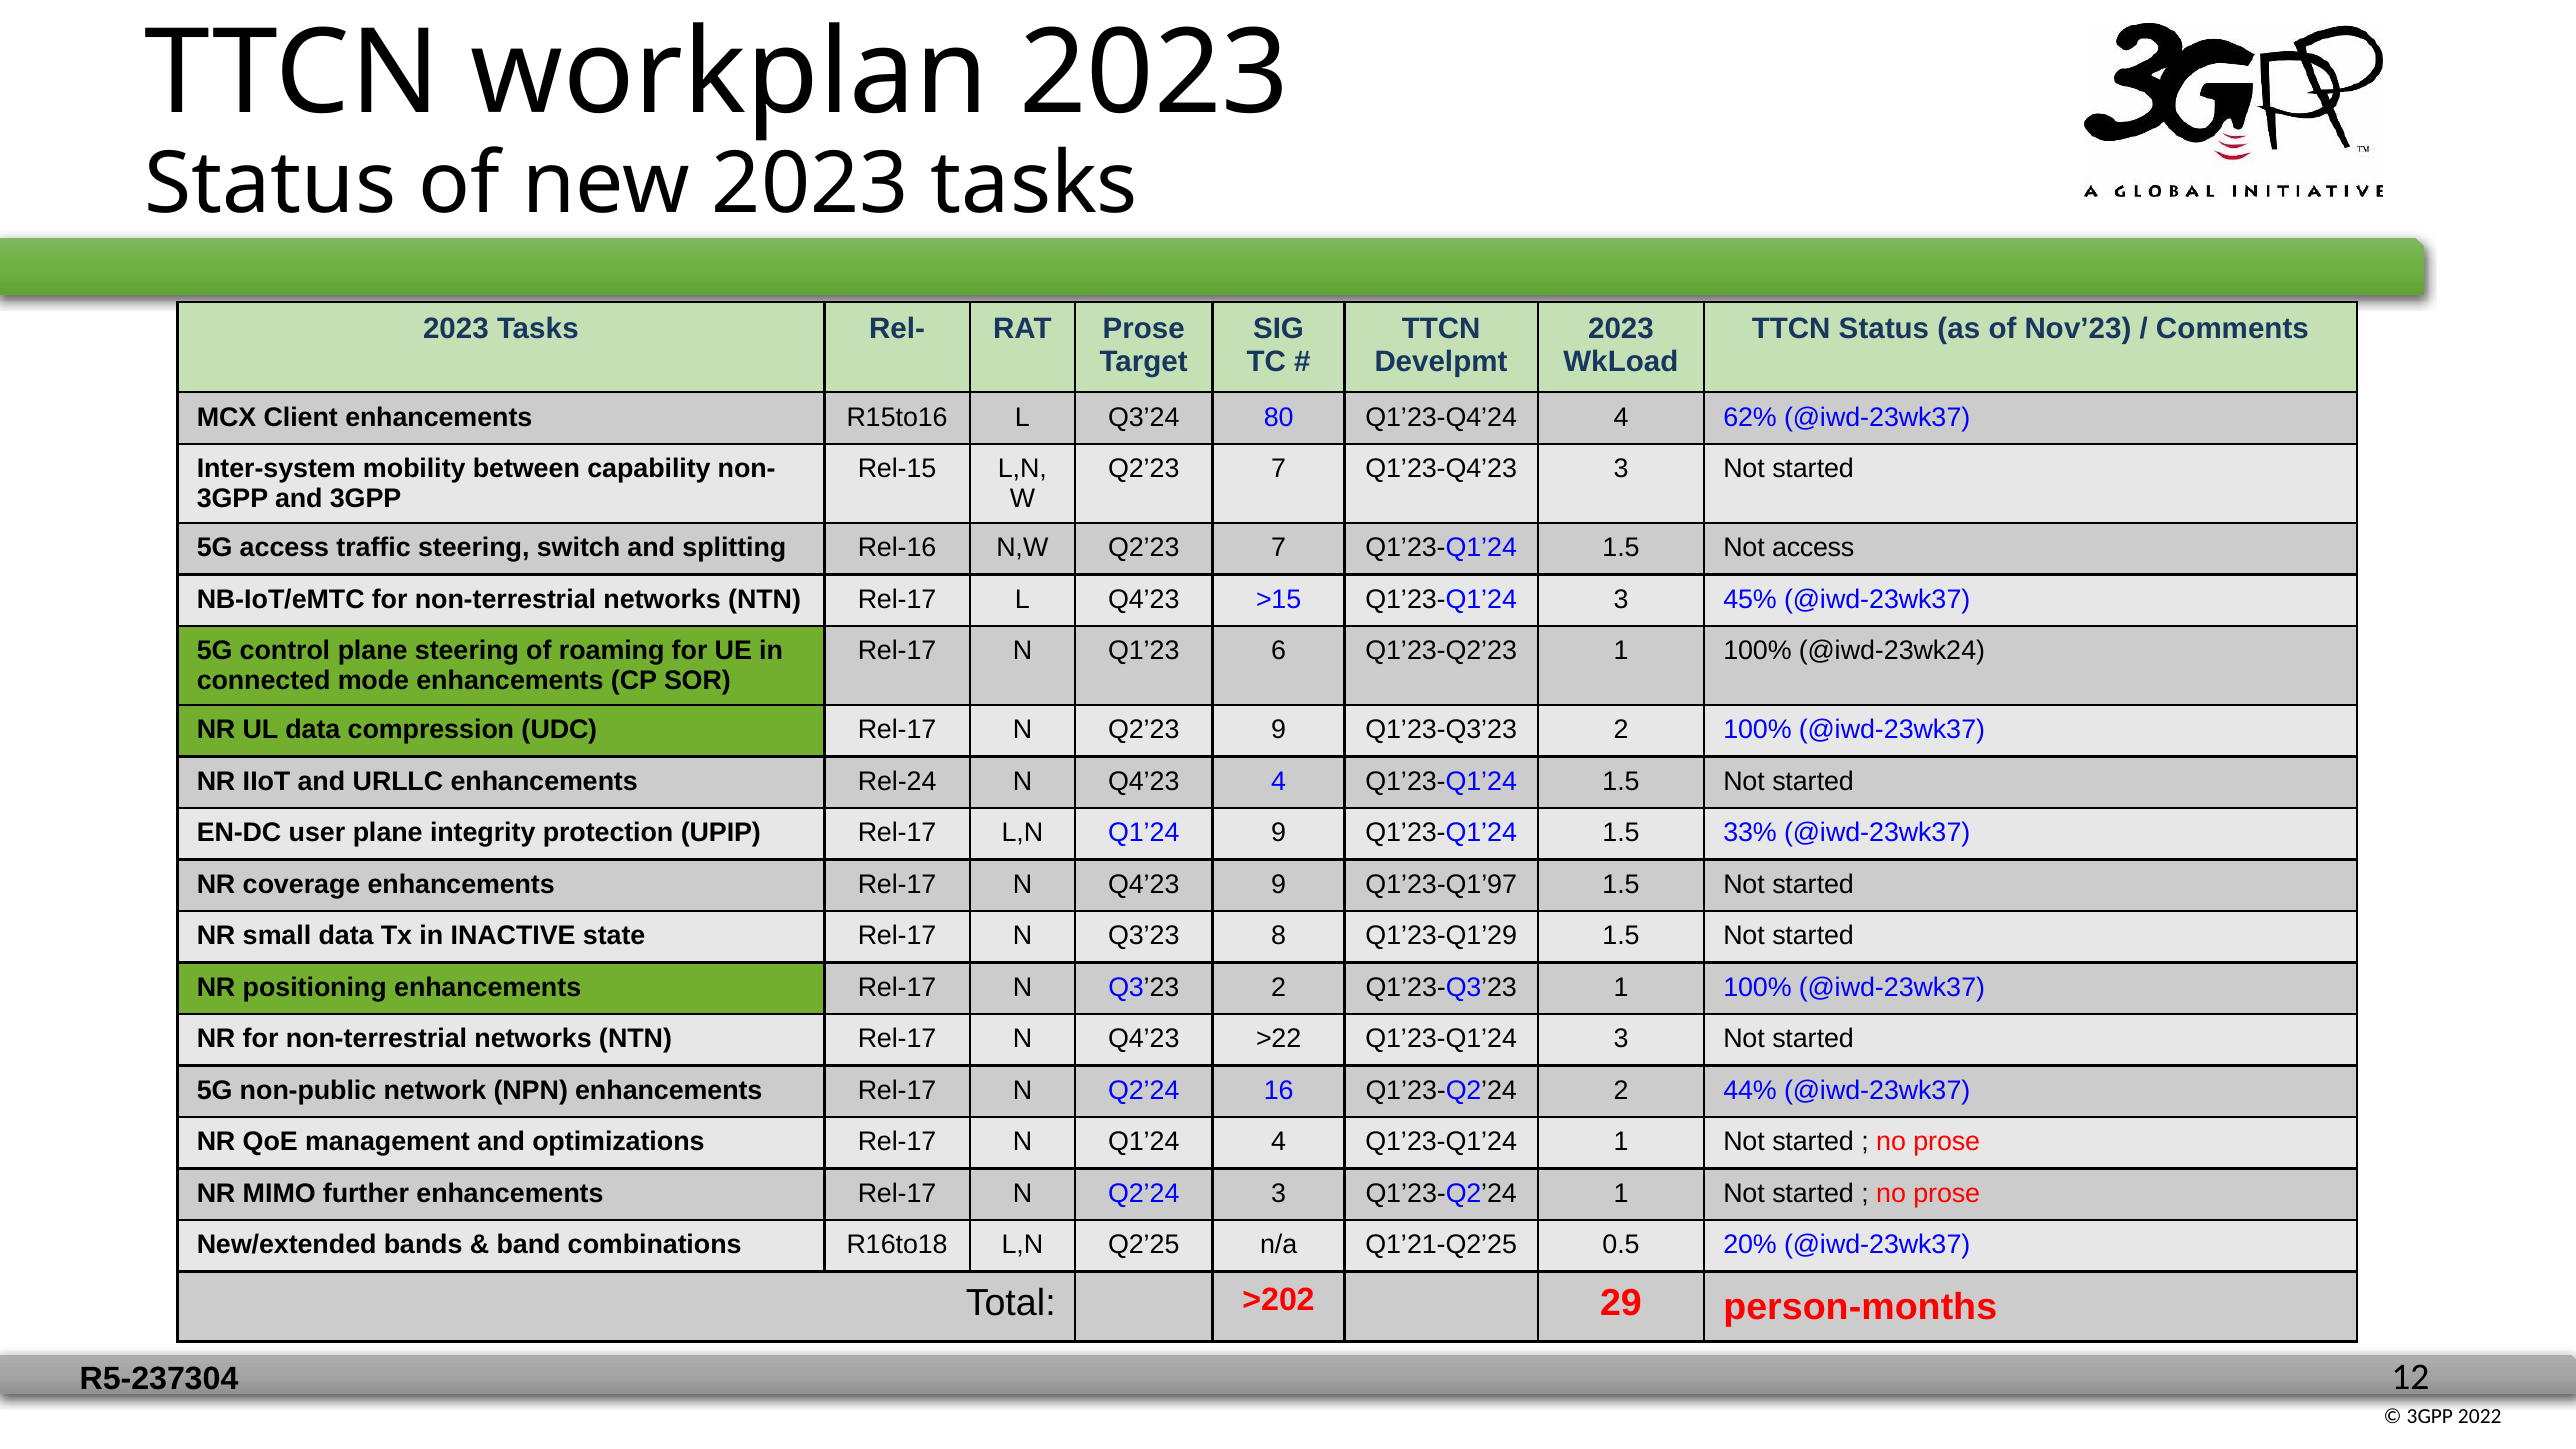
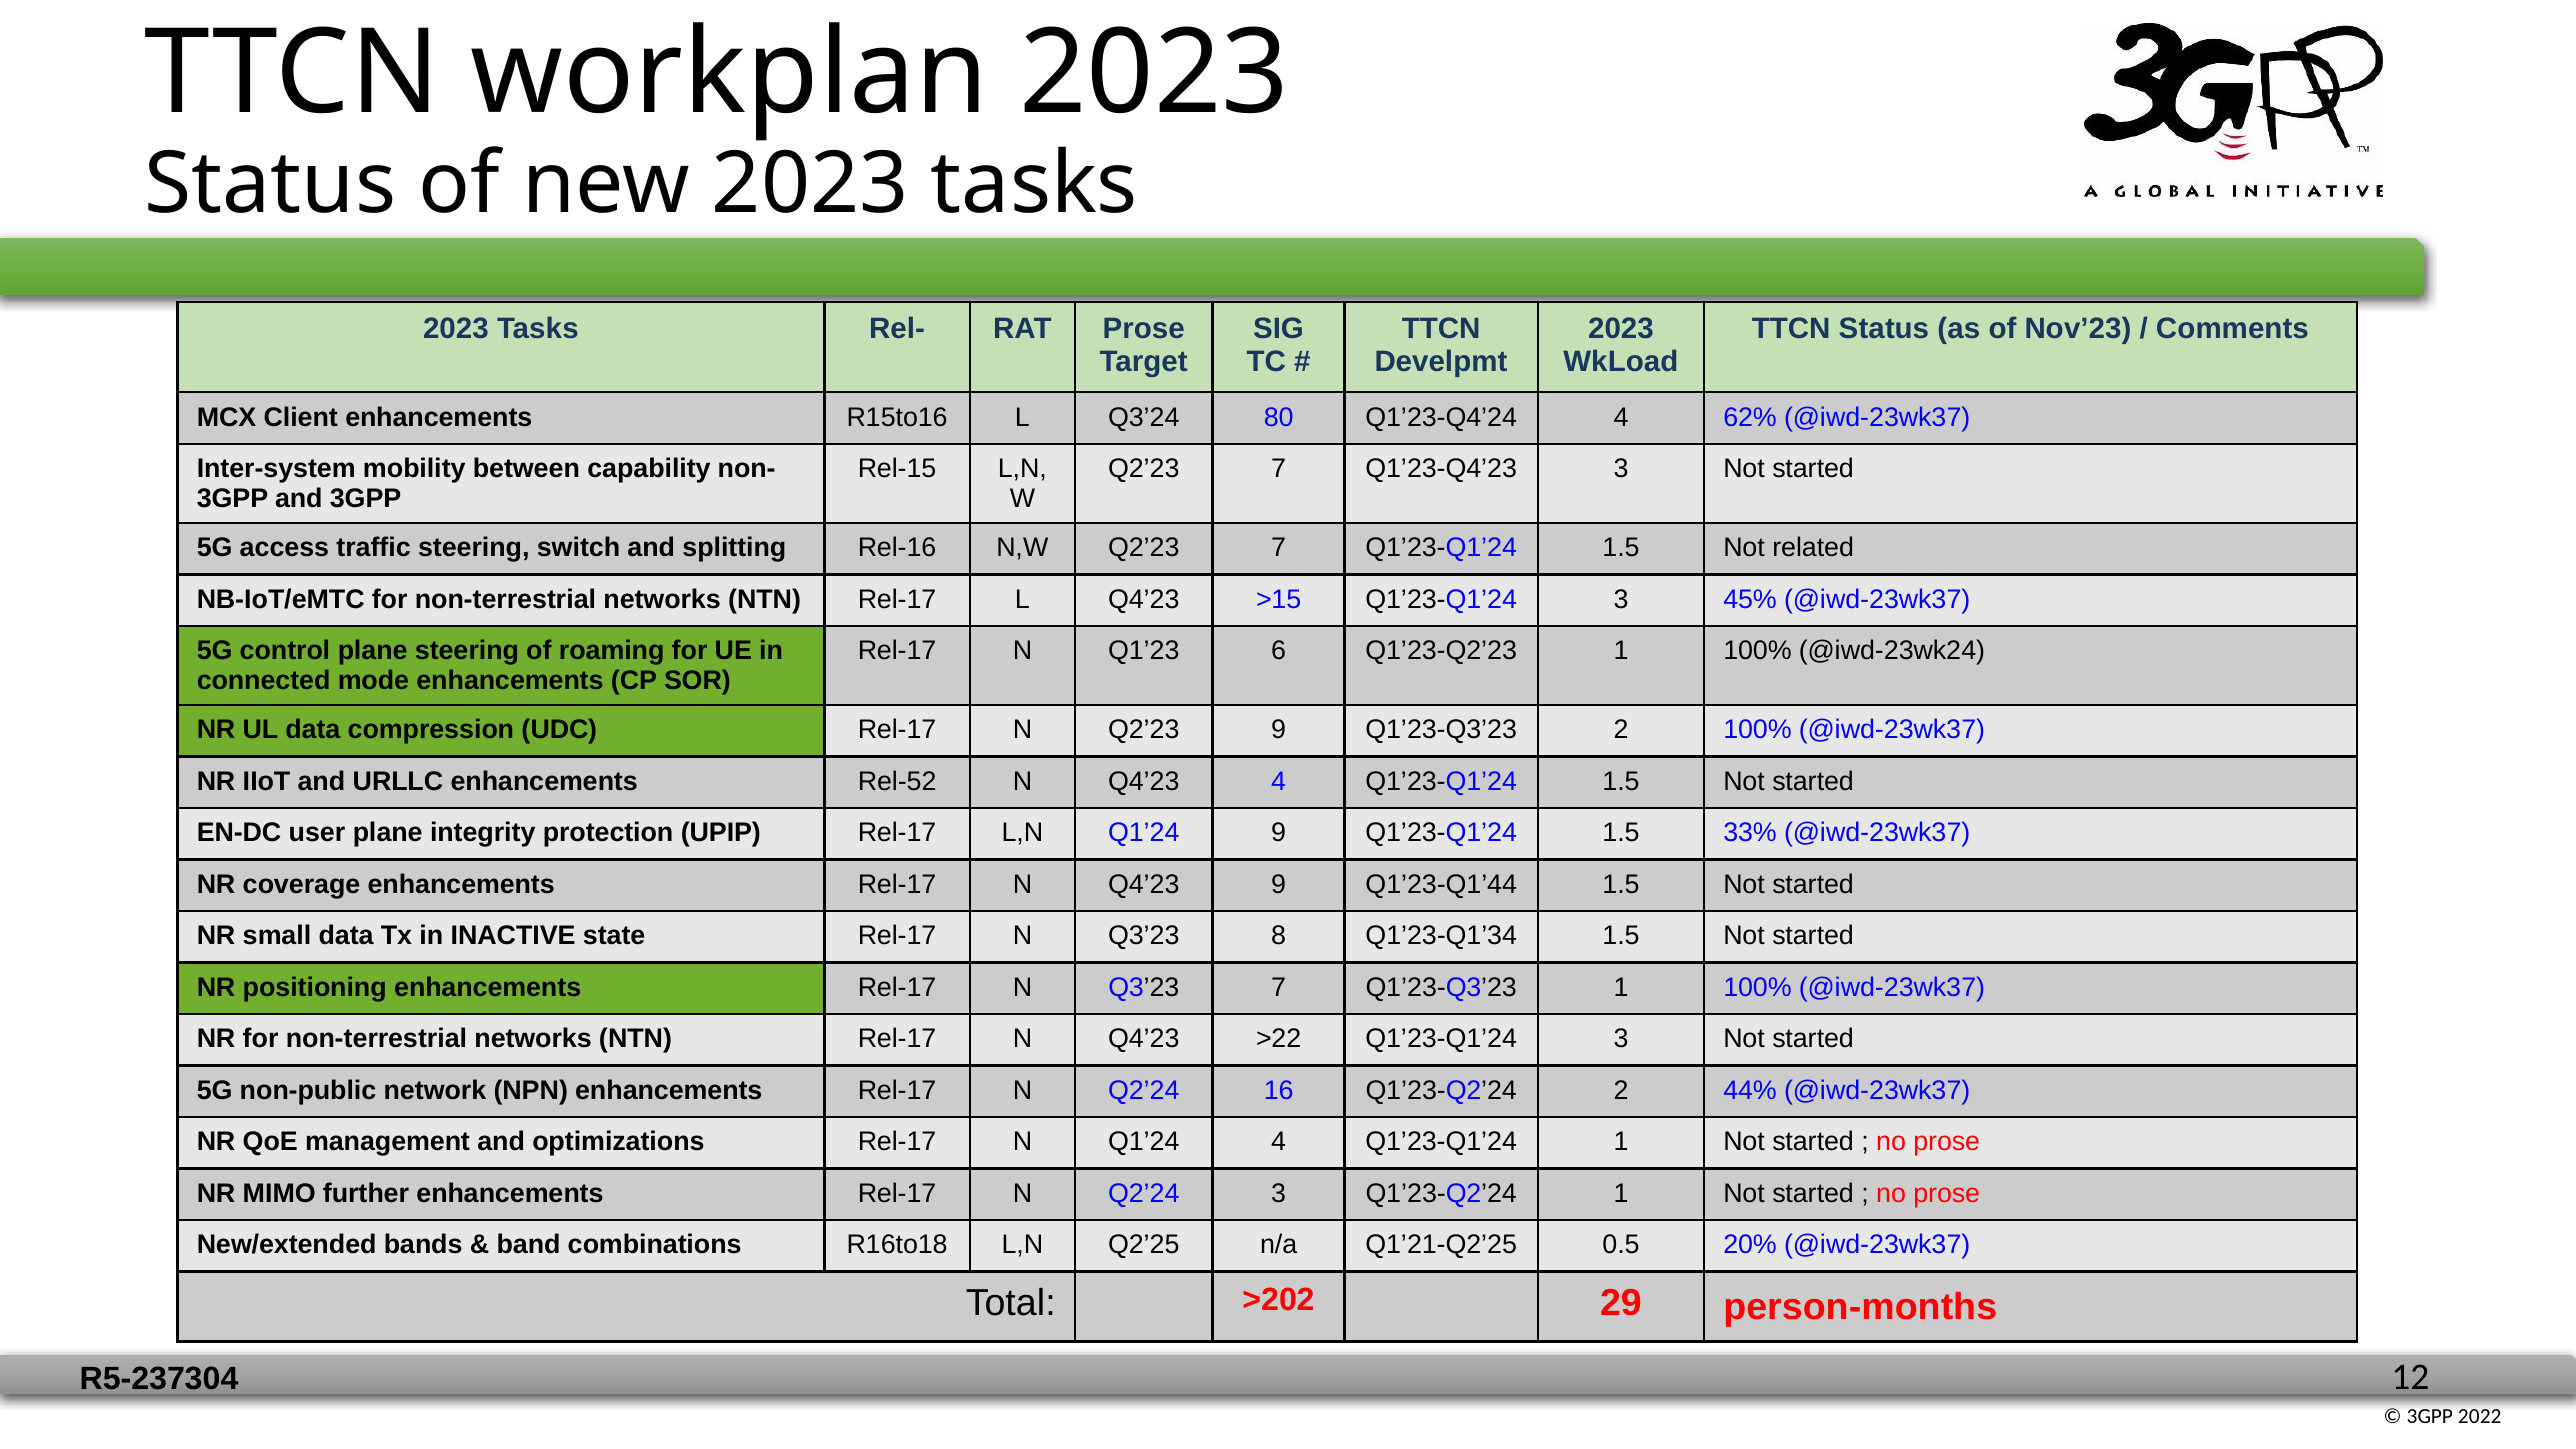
Not access: access -> related
Rel-24: Rel-24 -> Rel-52
Q1’23-Q1’97: Q1’23-Q1’97 -> Q1’23-Q1’44
Q1’23-Q1’29: Q1’23-Q1’29 -> Q1’23-Q1’34
Q3’23 2: 2 -> 7
